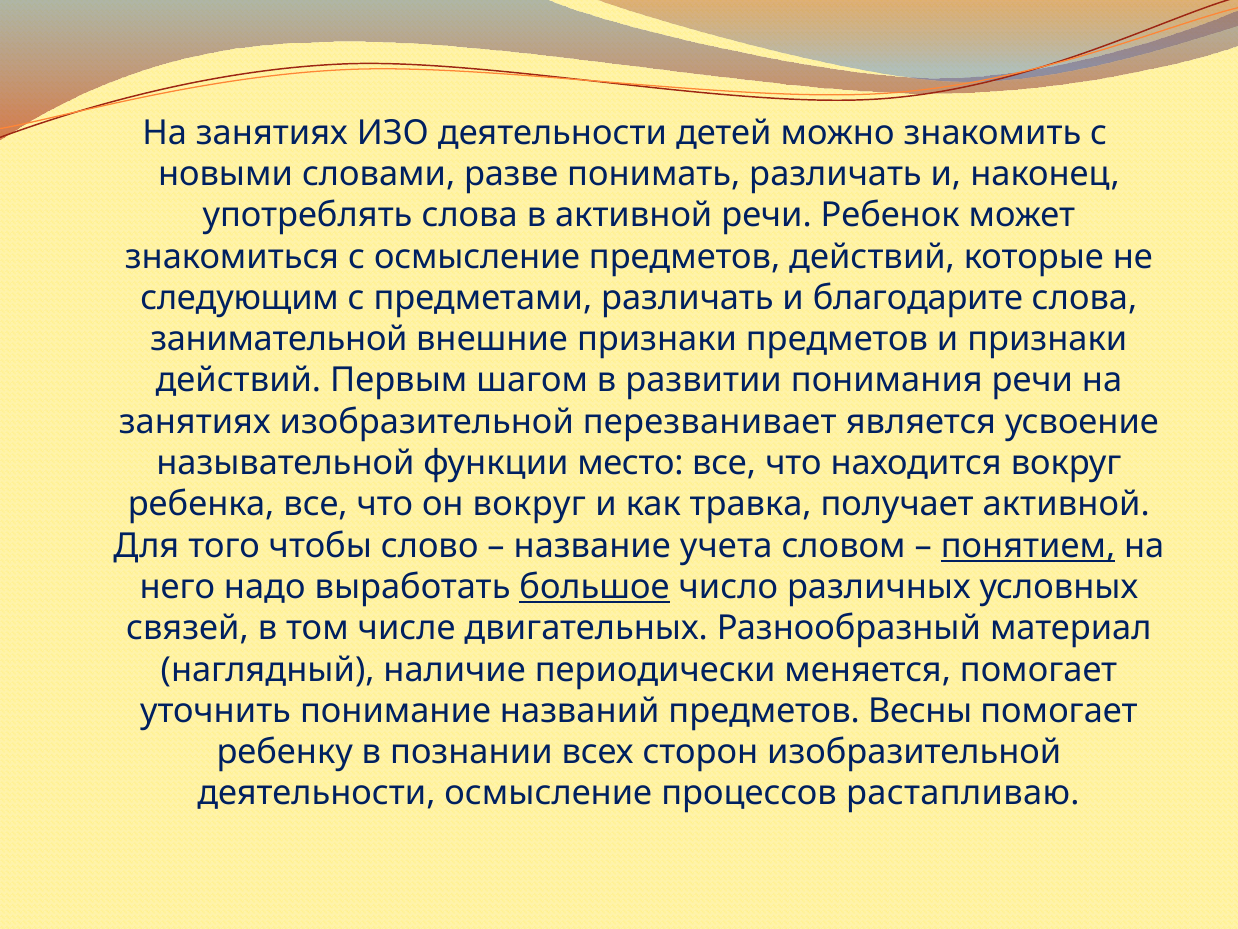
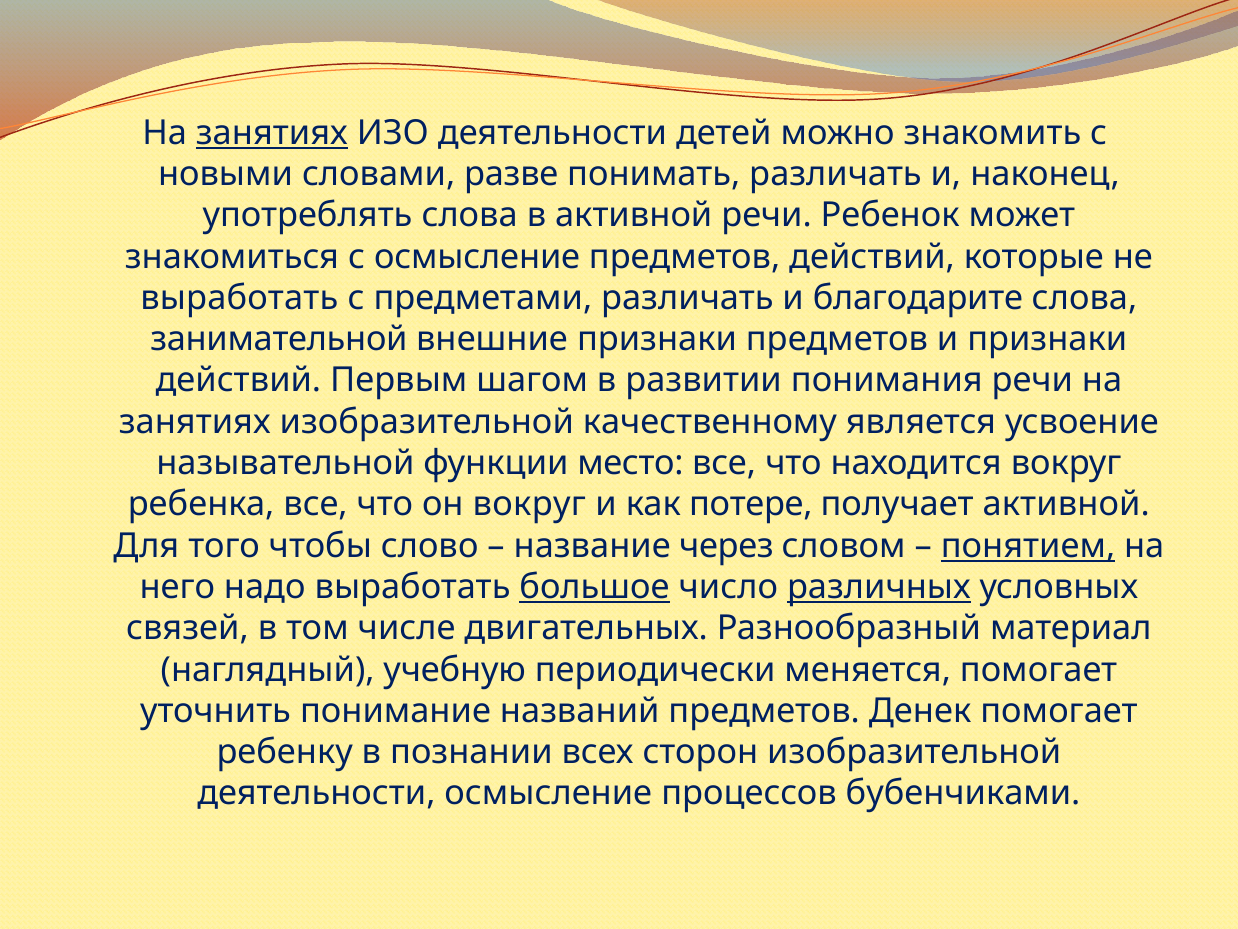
занятиях at (272, 133) underline: none -> present
следующим at (240, 298): следующим -> выработать
перезванивает: перезванивает -> качественному
травка: травка -> потере
учета: учета -> через
различных underline: none -> present
наличие: наличие -> учебную
Весны: Весны -> Денек
растапливаю: растапливаю -> бубенчиками
